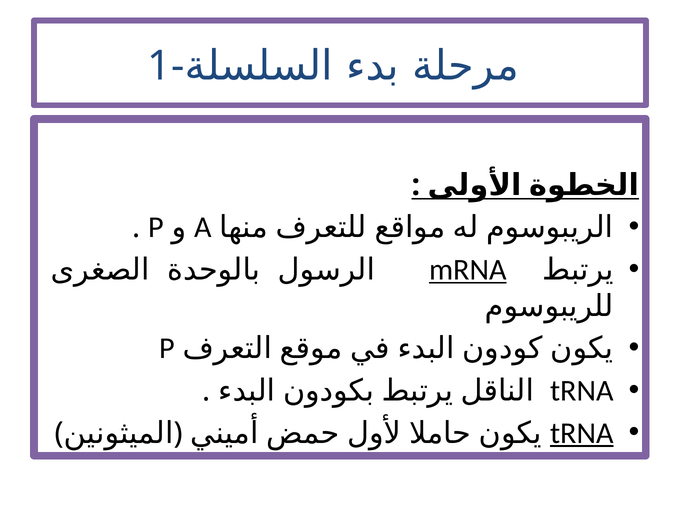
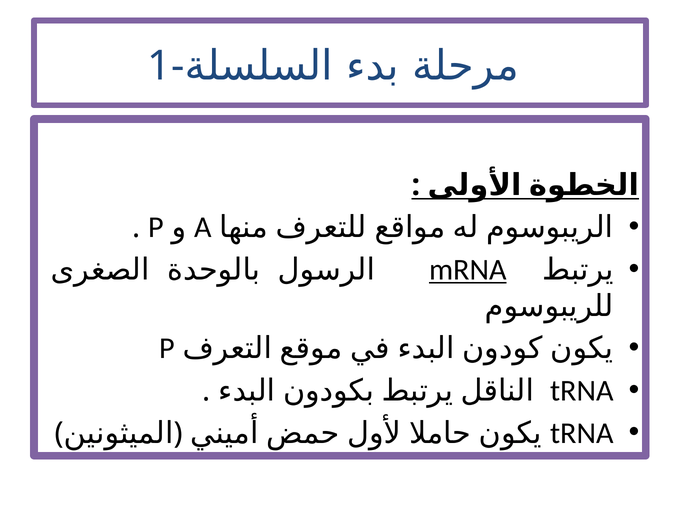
tRNA at (582, 433) underline: present -> none
